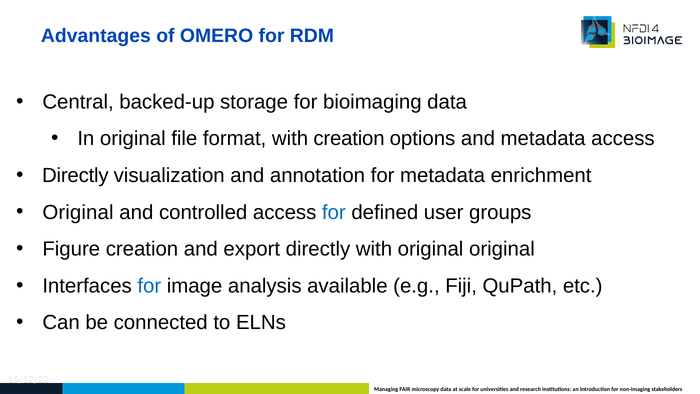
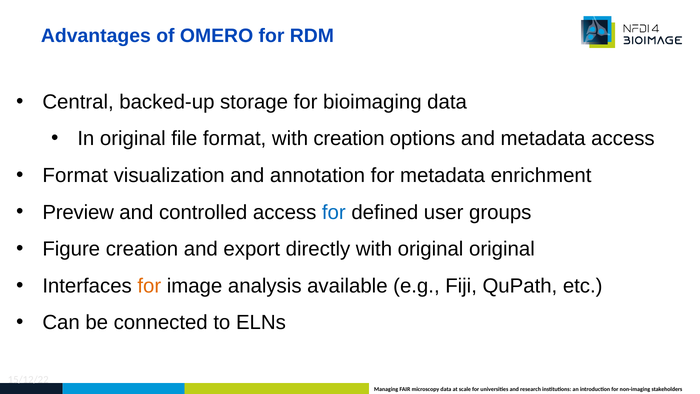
Directly at (75, 175): Directly -> Format
Original at (78, 212): Original -> Preview
for at (149, 286) colour: blue -> orange
